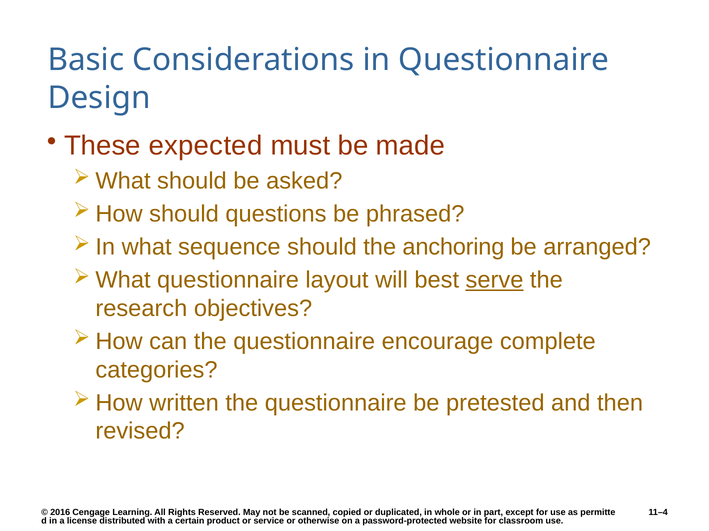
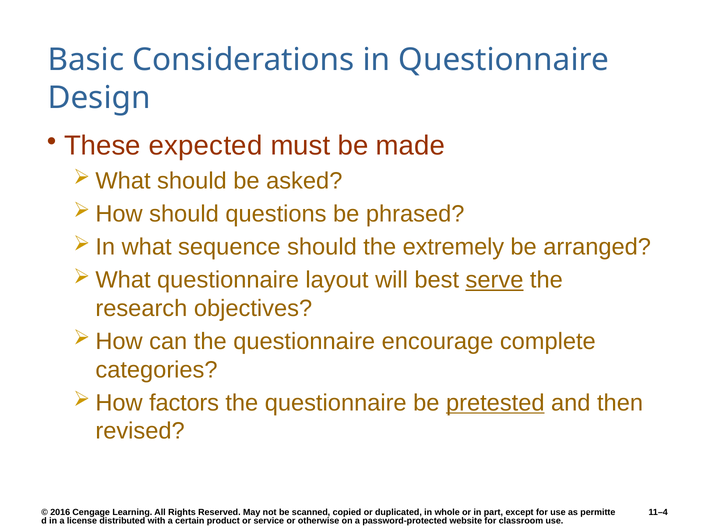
anchoring: anchoring -> extremely
written: written -> factors
pretested underline: none -> present
